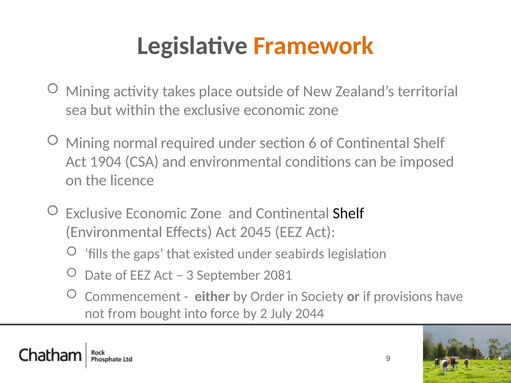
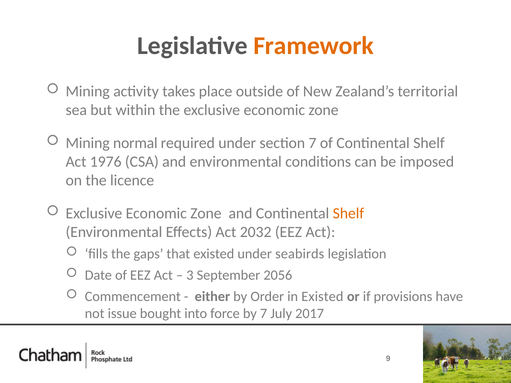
section 6: 6 -> 7
1904: 1904 -> 1976
Shelf at (348, 213) colour: black -> orange
2045: 2045 -> 2032
2081: 2081 -> 2056
in Society: Society -> Existed
from: from -> issue
by 2: 2 -> 7
2044: 2044 -> 2017
